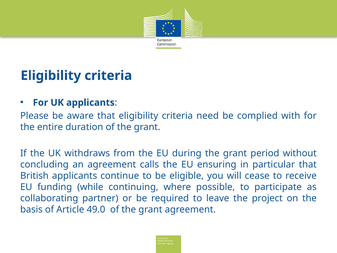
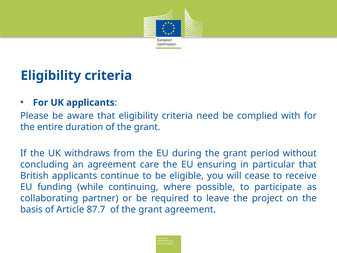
calls: calls -> care
49.0: 49.0 -> 87.7
